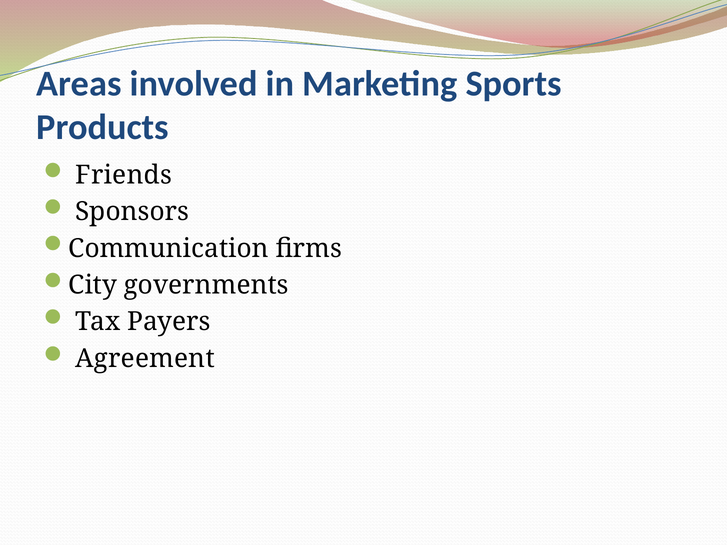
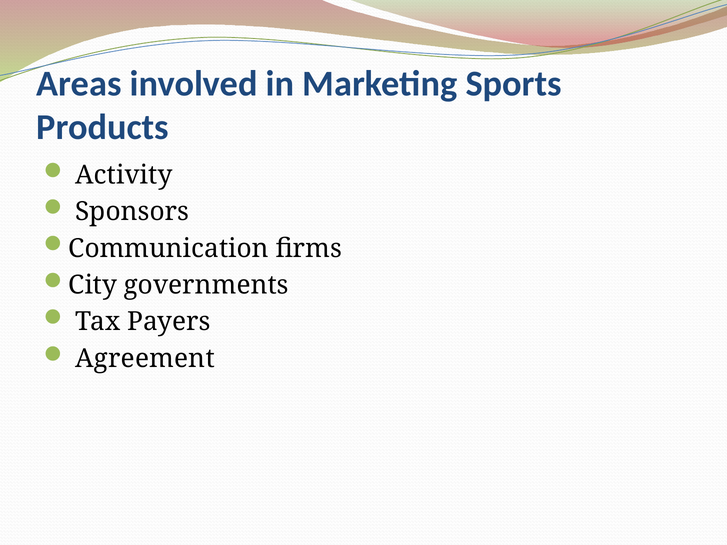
Friends: Friends -> Activity
